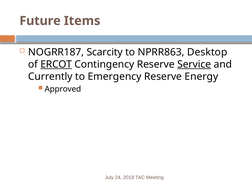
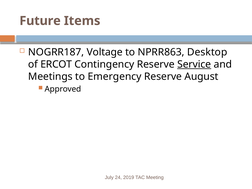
Scarcity: Scarcity -> Voltage
ERCOT underline: present -> none
Currently: Currently -> Meetings
Energy: Energy -> August
